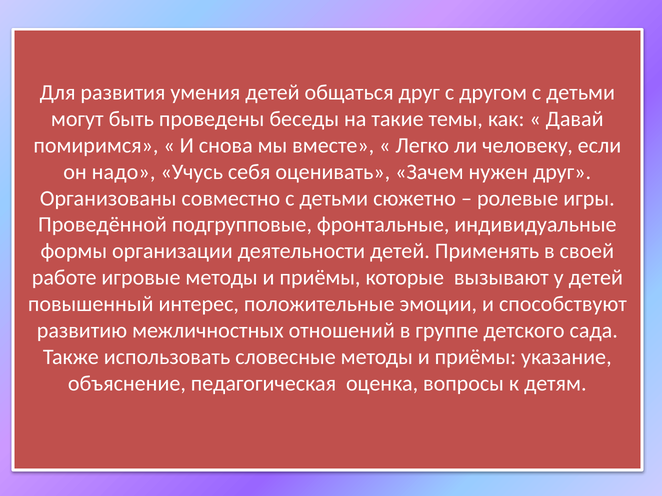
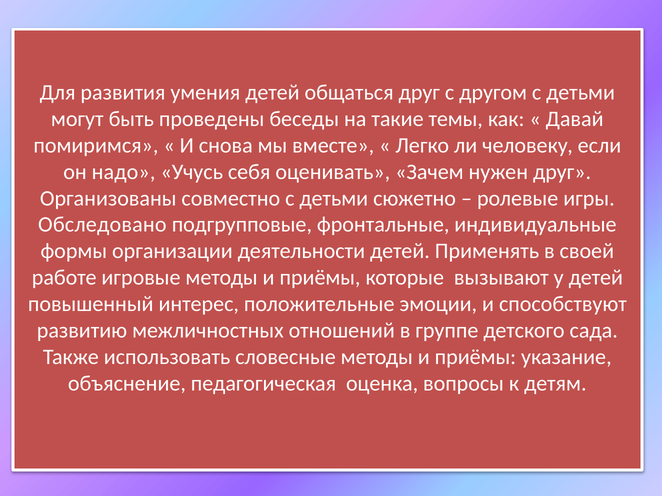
Проведённой: Проведённой -> Обследовано
